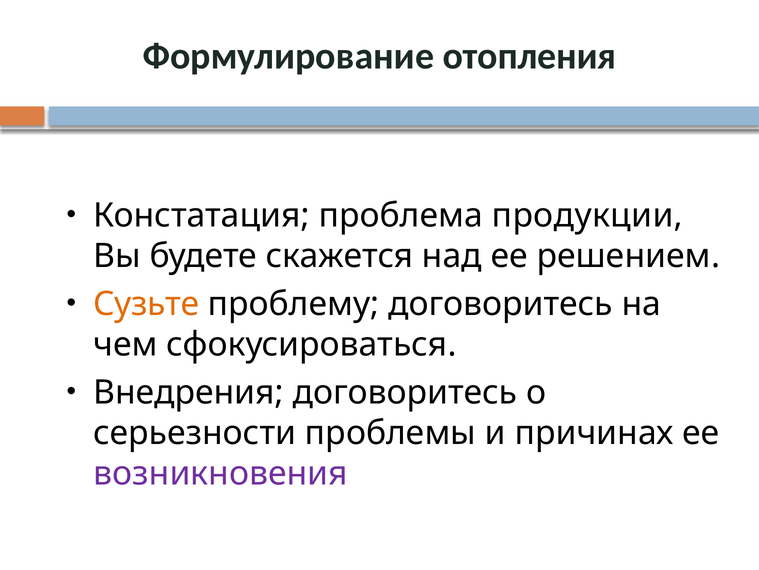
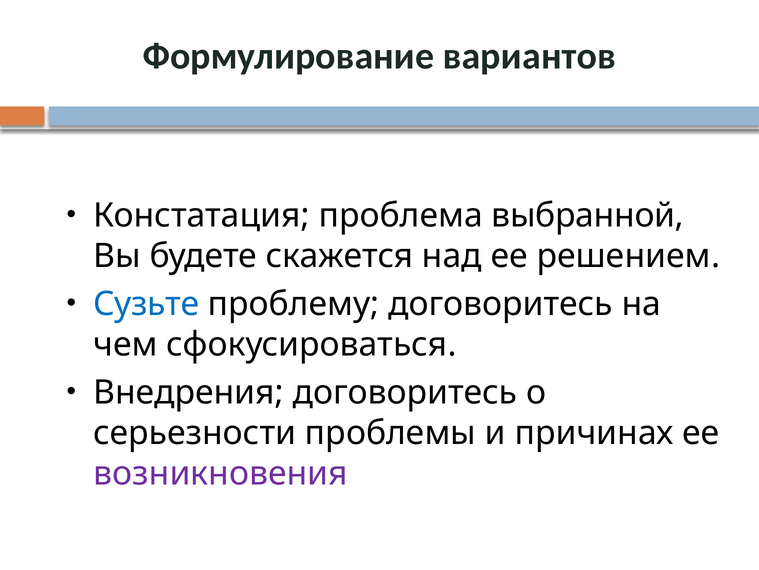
отопления: отопления -> вариантов
продукции: продукции -> выбранной
Сузьте colour: orange -> blue
